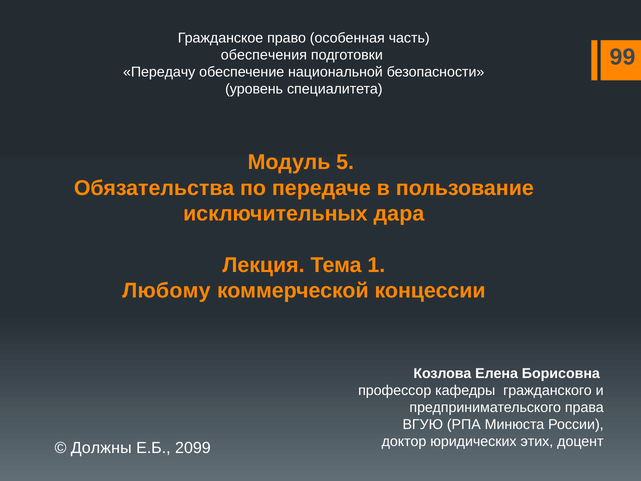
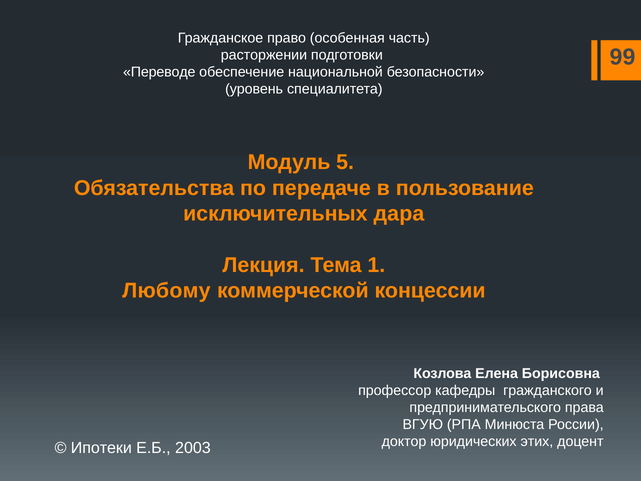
обеспечения: обеспечения -> расторжении
Передачу: Передачу -> Переводе
Должны: Должны -> Ипотеки
2099: 2099 -> 2003
